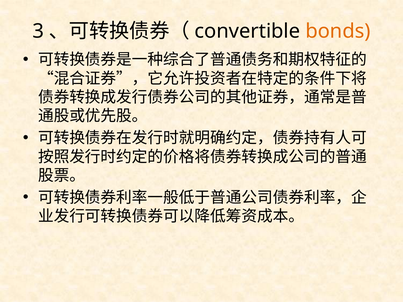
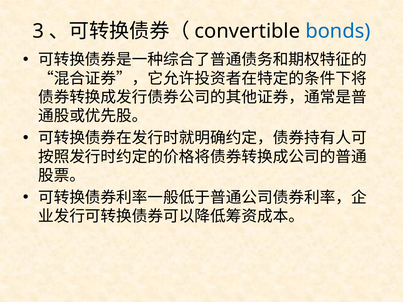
bonds colour: orange -> blue
